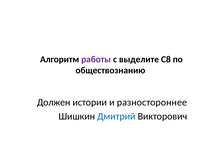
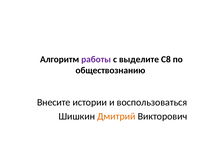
Должен: Должен -> Внесите
разностороннее: разностороннее -> воспользоваться
Дмитрий colour: blue -> orange
